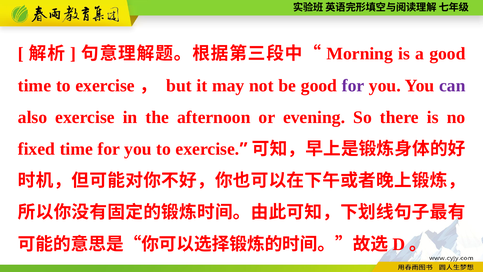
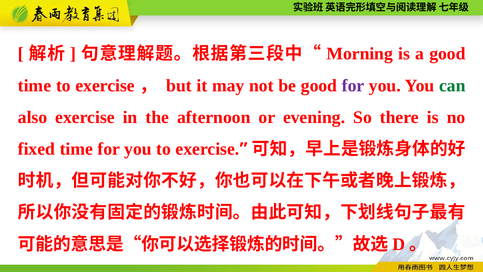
can colour: purple -> green
